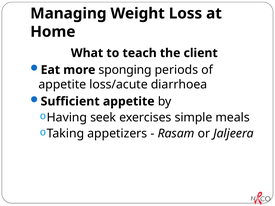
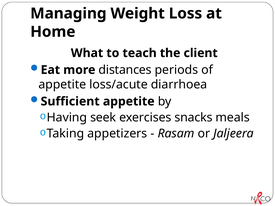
sponging: sponging -> distances
simple: simple -> snacks
